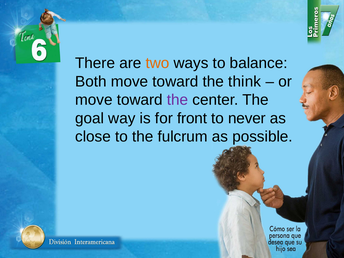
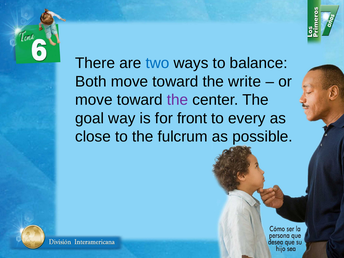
two colour: orange -> blue
think: think -> write
never: never -> every
